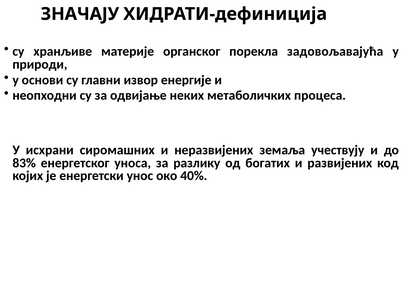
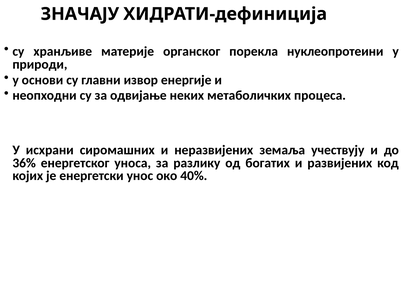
задовољавајућа: задовољавајућа -> нуклеопротеини
83%: 83% -> 36%
